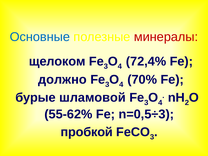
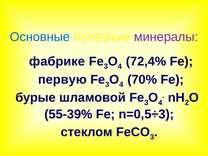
минералы colour: red -> purple
щелоком: щелоком -> фабрике
должно: должно -> первую
55-62%: 55-62% -> 55-39%
пробкой: пробкой -> стеклом
